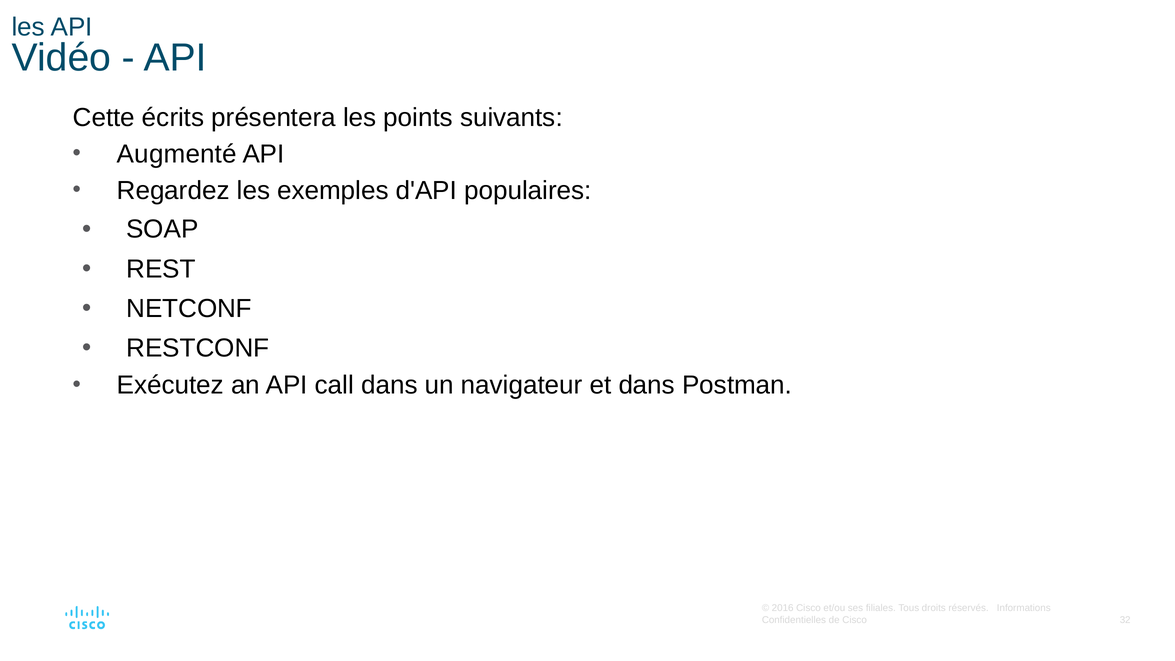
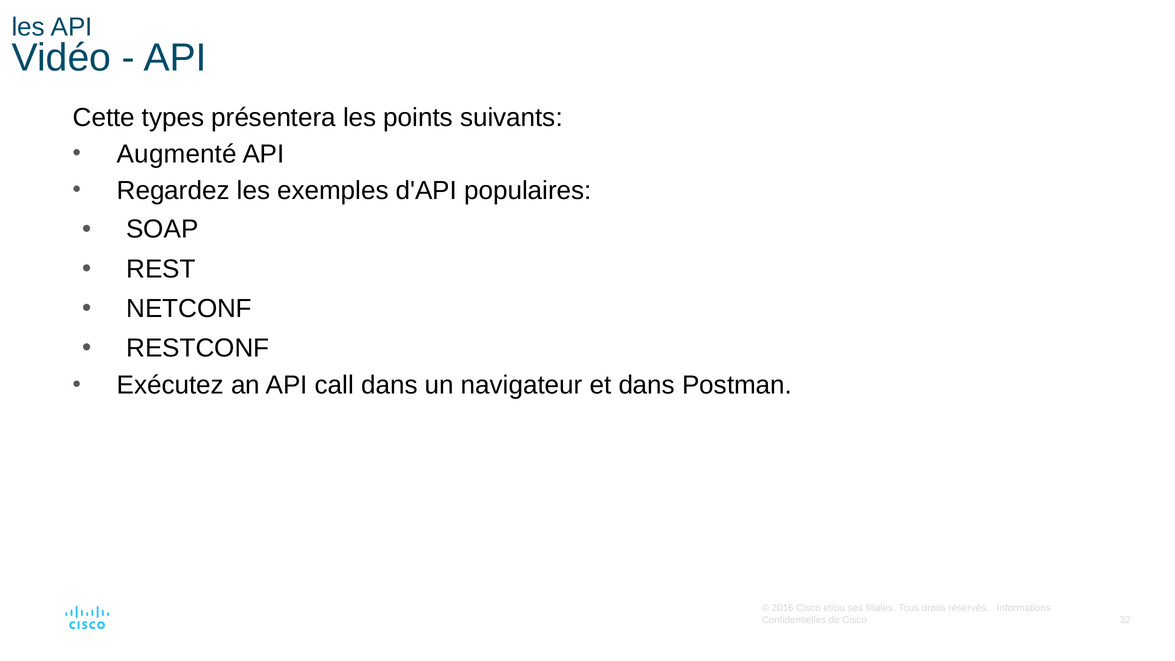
écrits: écrits -> types
